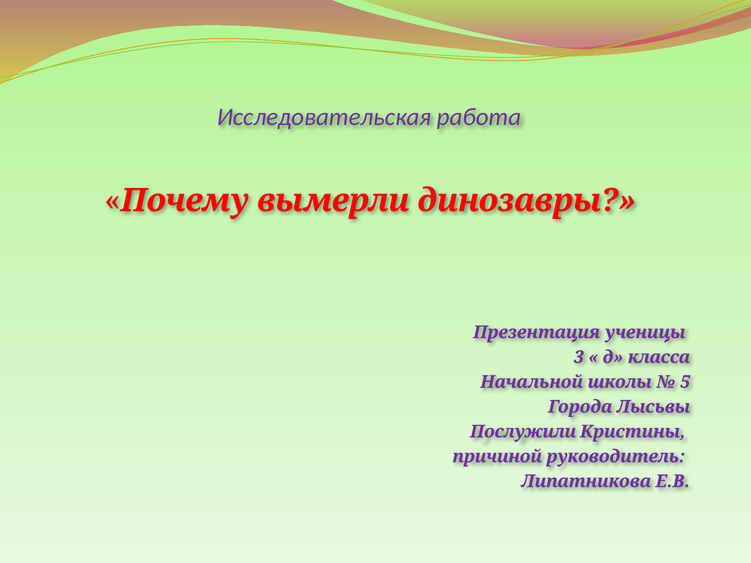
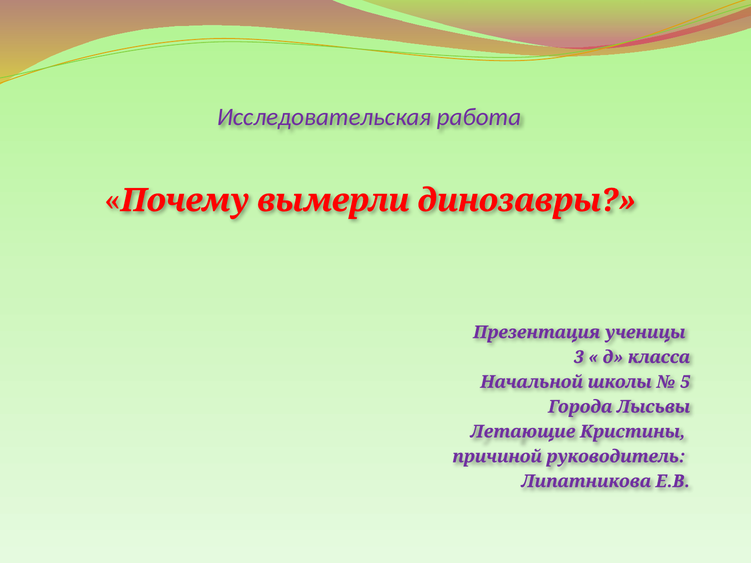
Послужили: Послужили -> Летающие
